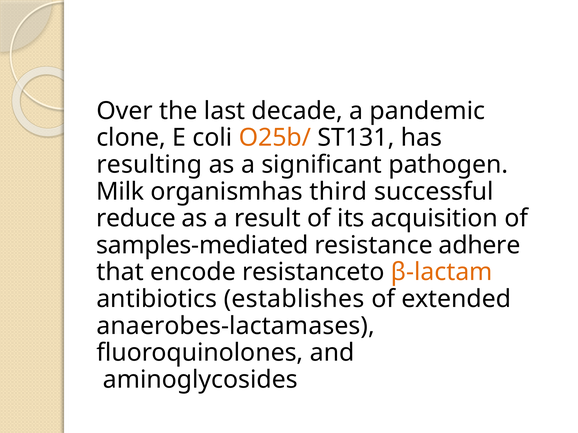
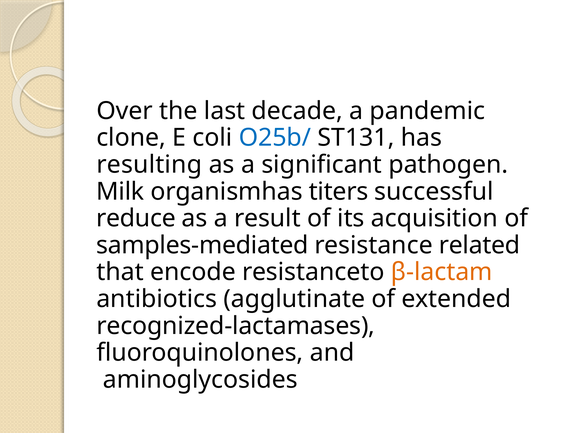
O25b/ colour: orange -> blue
third: third -> titers
adhere: adhere -> related
establishes: establishes -> agglutinate
anaerobes-lactamases: anaerobes-lactamases -> recognized-lactamases
